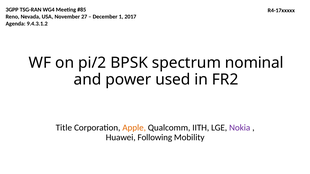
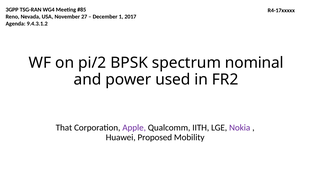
Title: Title -> That
Apple colour: orange -> purple
Following: Following -> Proposed
